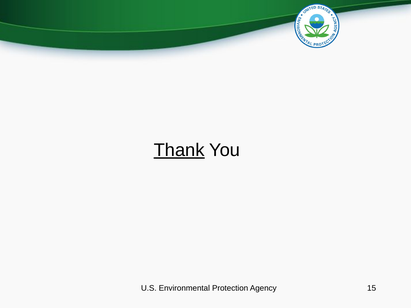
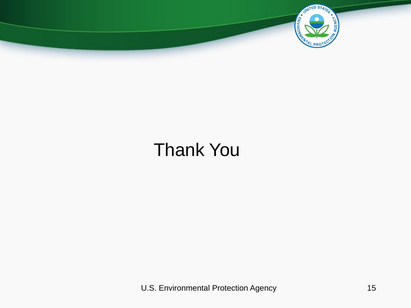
Thank underline: present -> none
